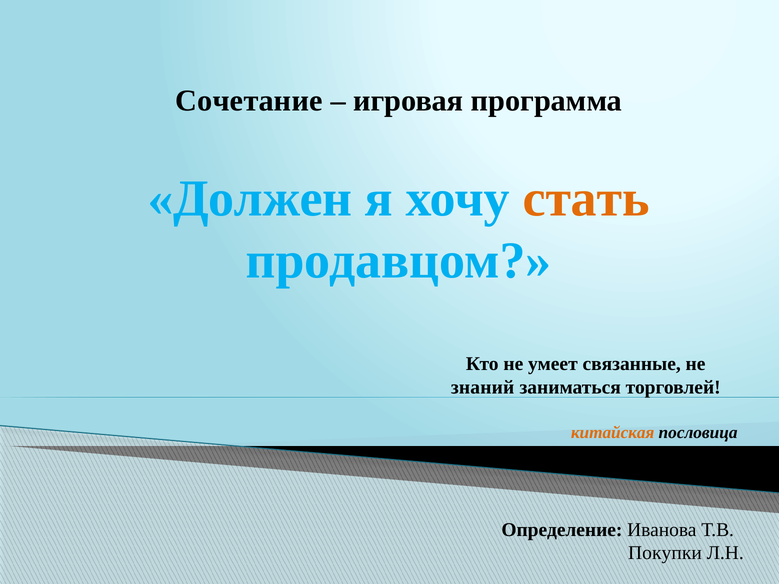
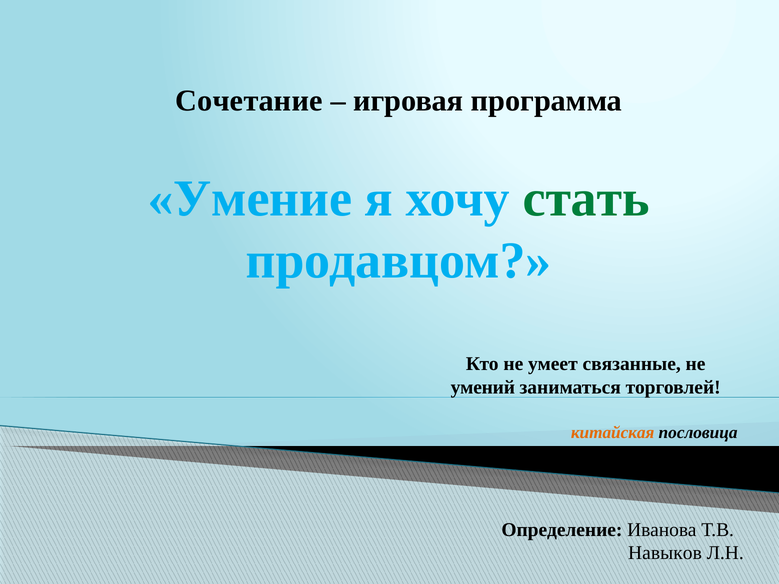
Должен: Должен -> Умение
стать colour: orange -> green
знаний: знаний -> умений
Покупки: Покупки -> Навыков
